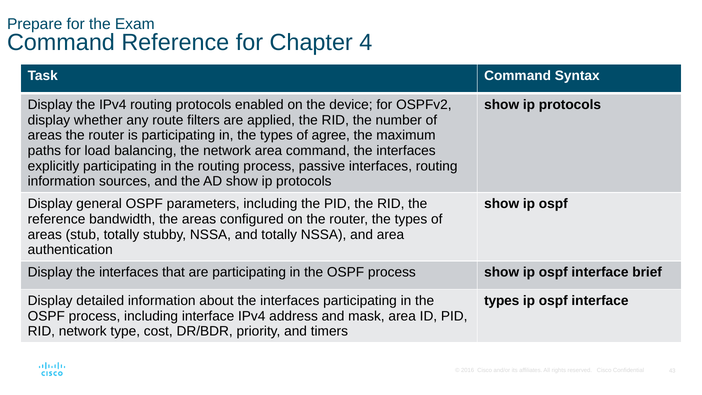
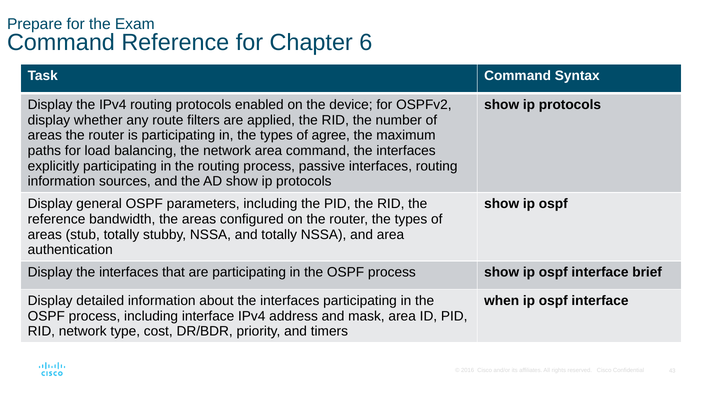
4: 4 -> 6
types at (502, 301): types -> when
